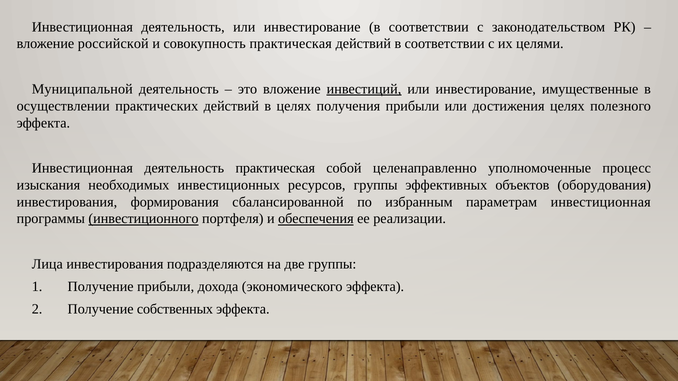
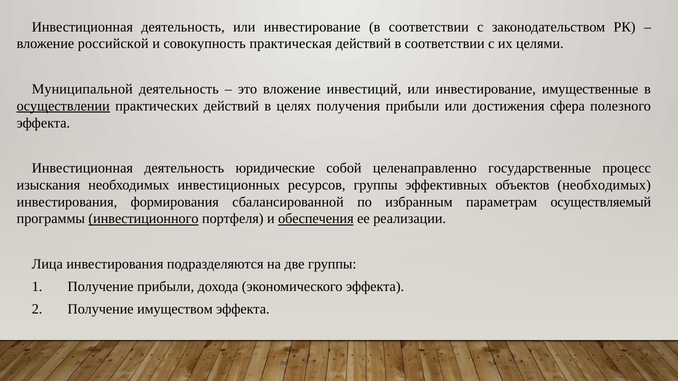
инвестиций underline: present -> none
осуществлении underline: none -> present
достижения целях: целях -> сфера
деятельность практическая: практическая -> юридические
уполномоченные: уполномоченные -> государственные
объектов оборудования: оборудования -> необходимых
параметрам инвестиционная: инвестиционная -> осуществляемый
собственных: собственных -> имуществом
